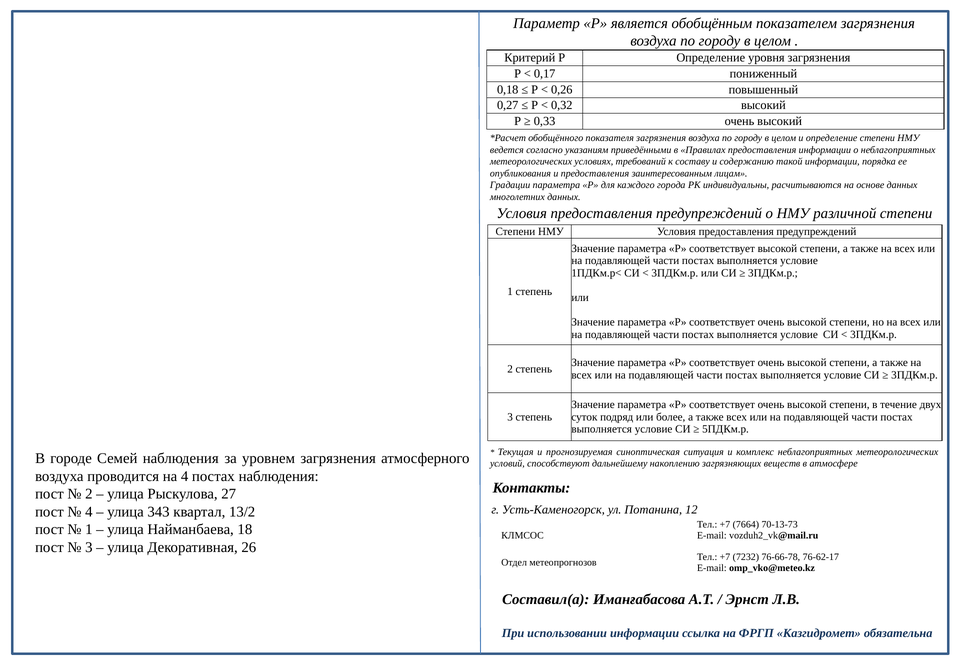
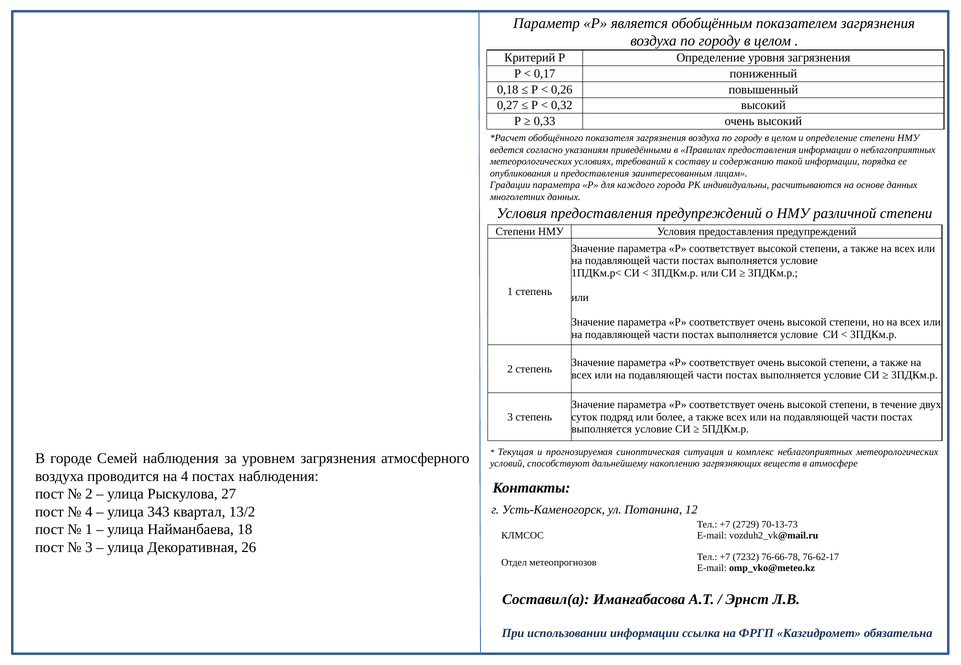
7664: 7664 -> 2729
